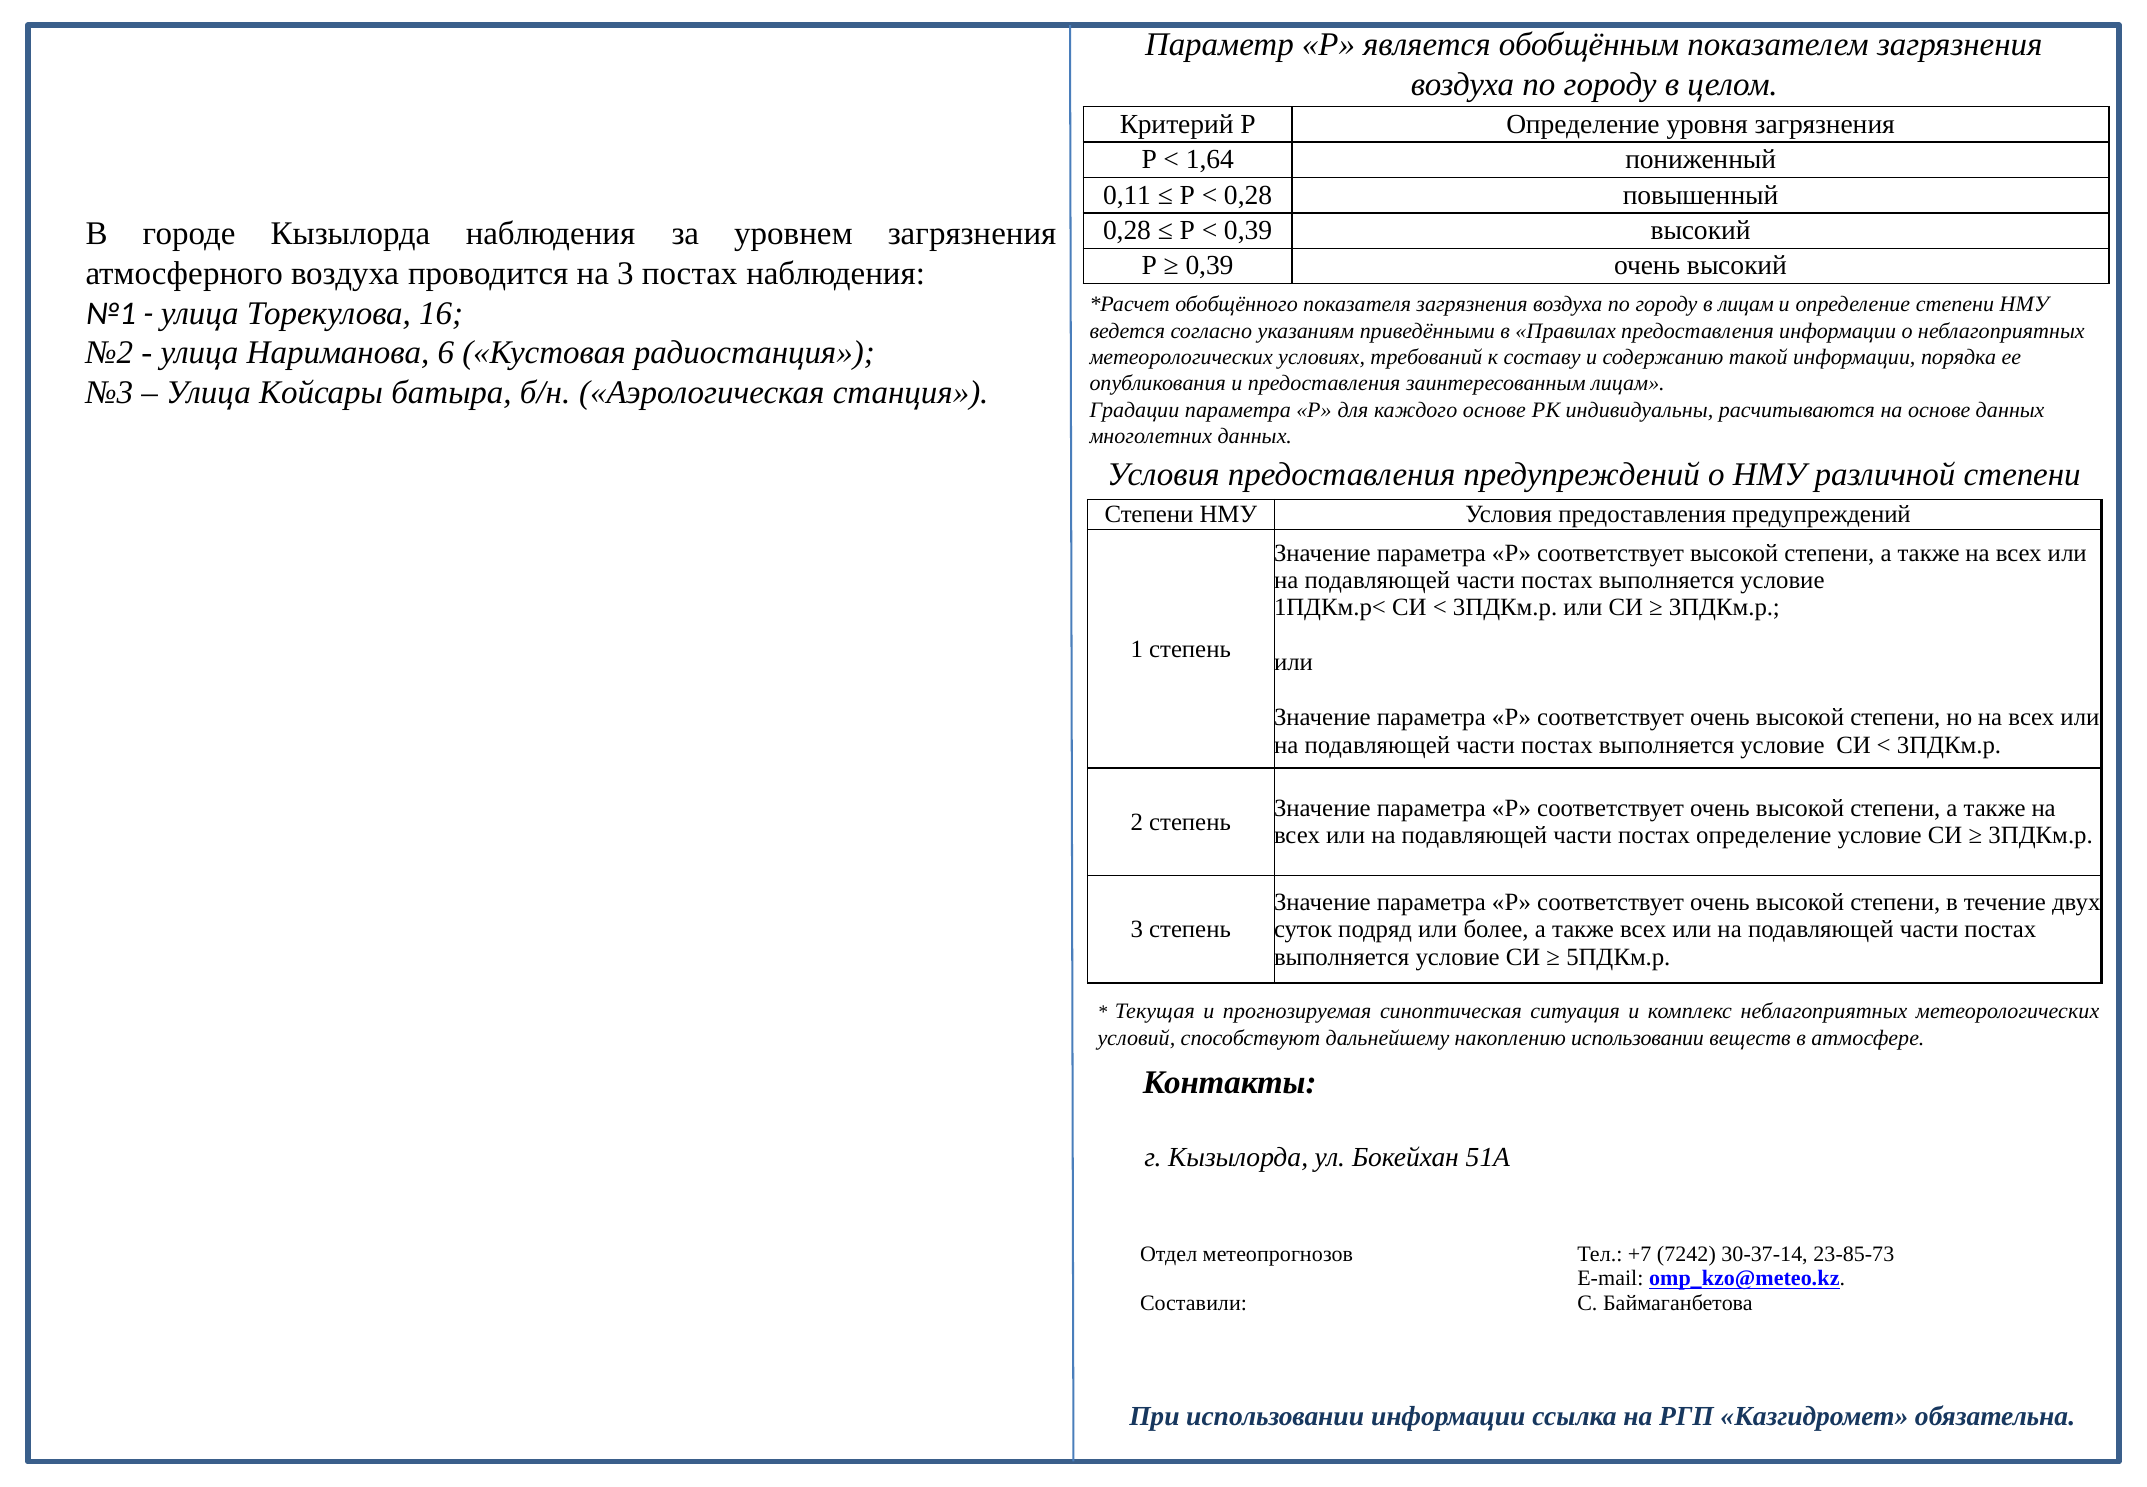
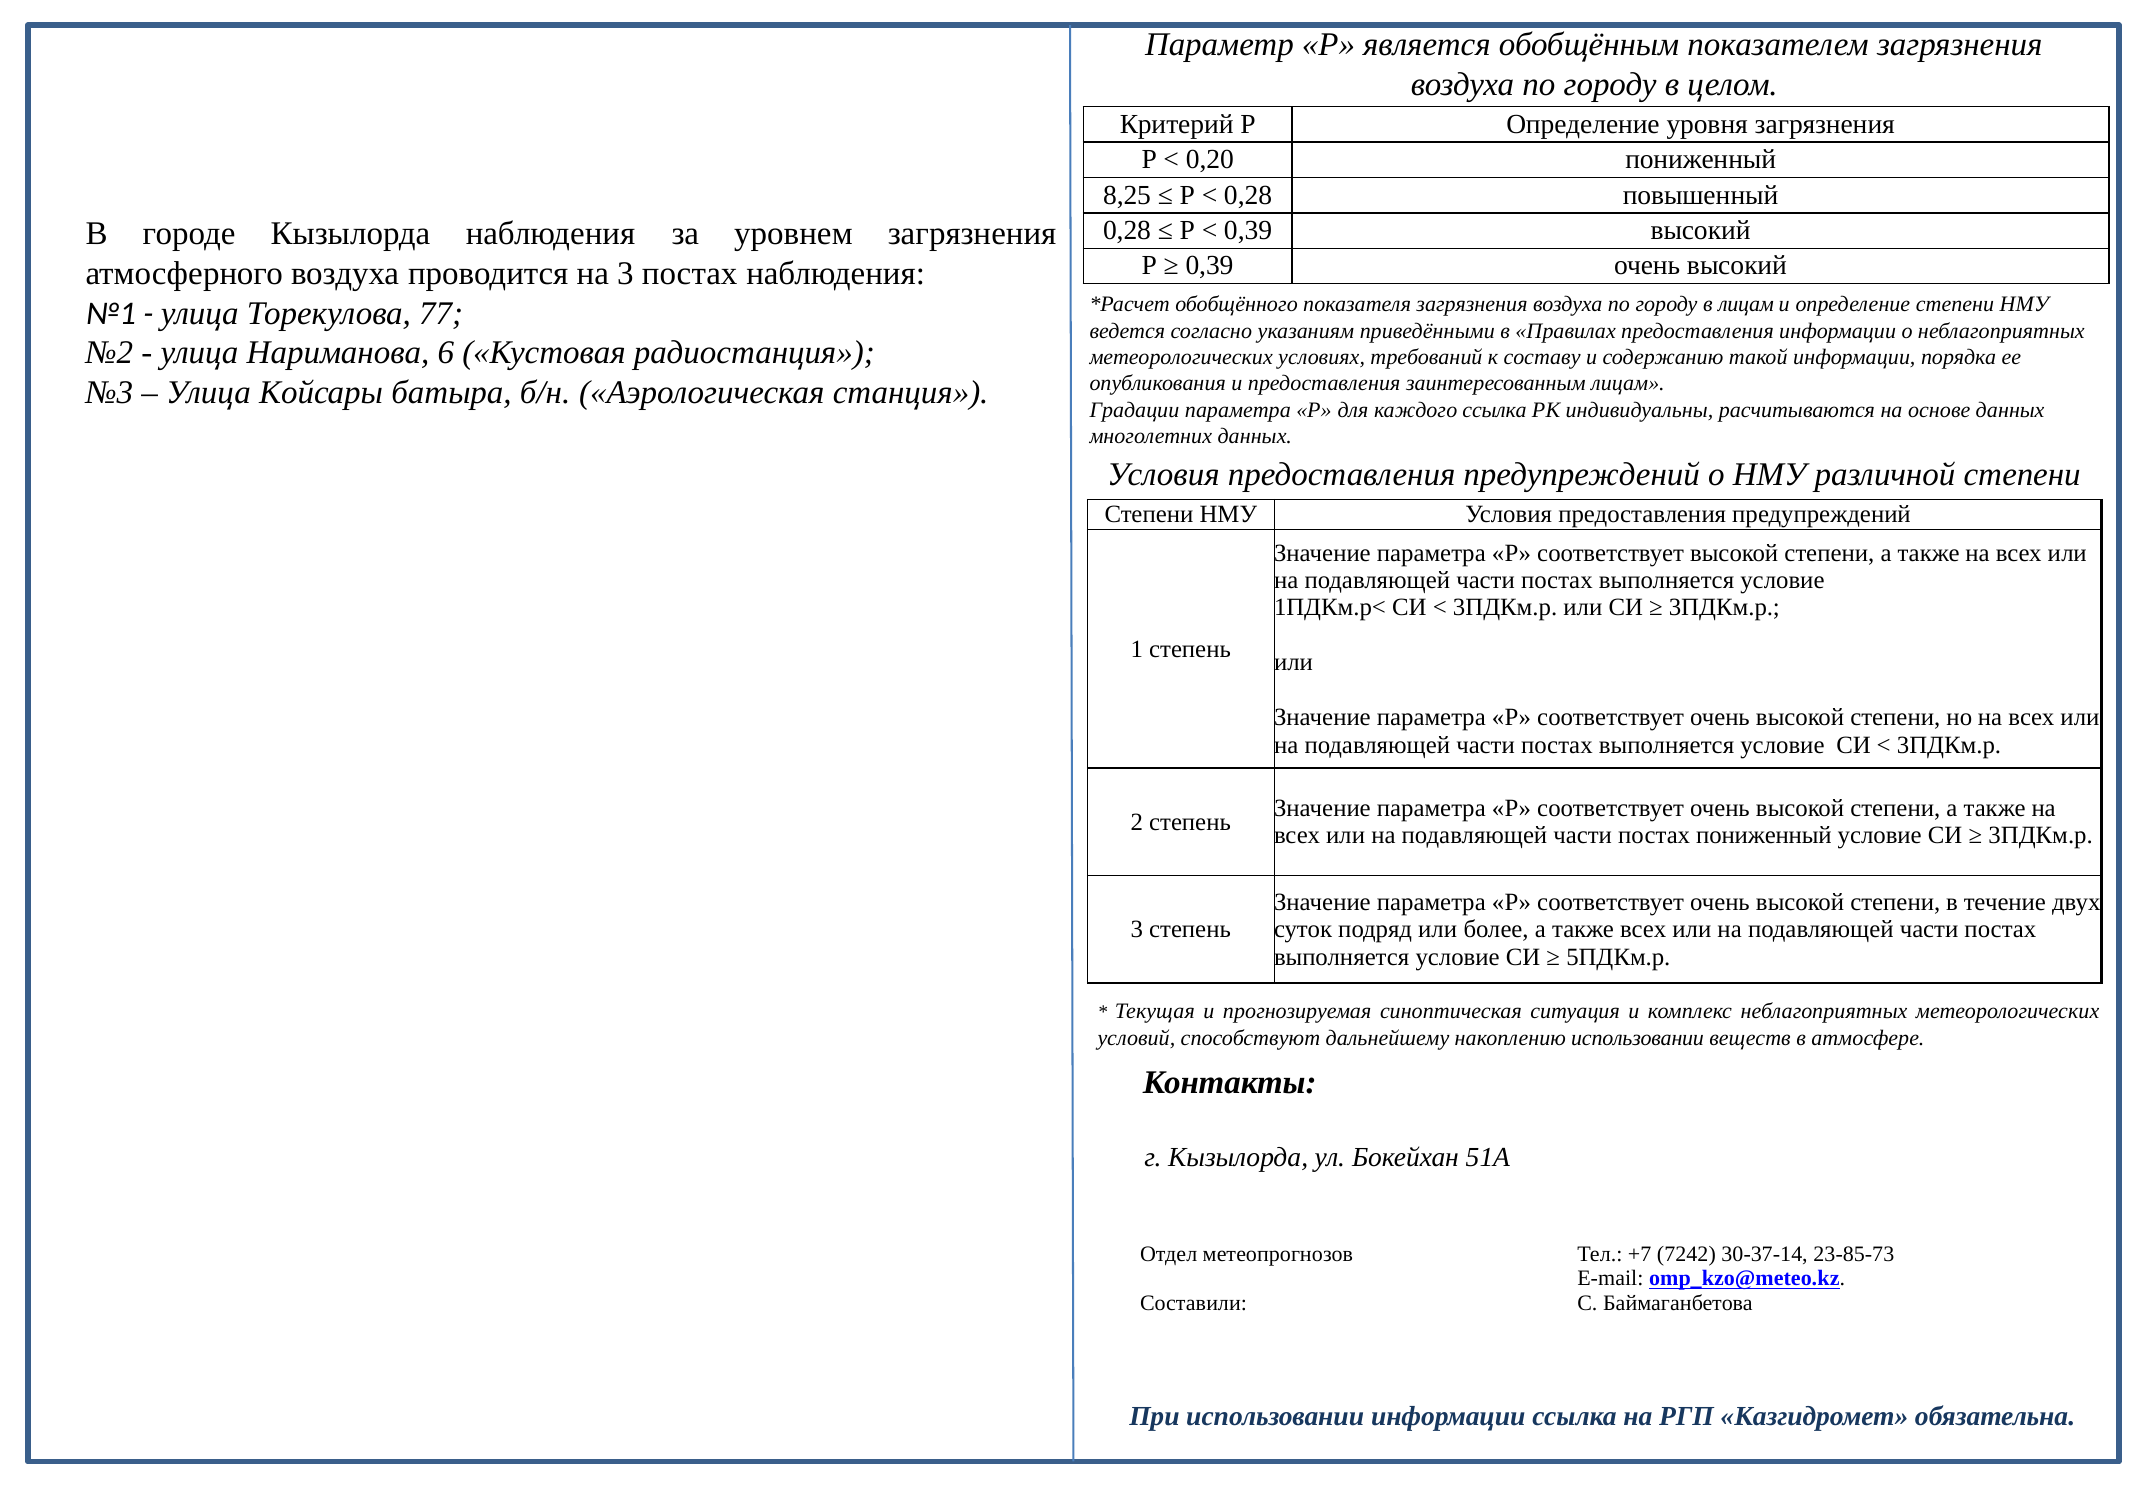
1,64: 1,64 -> 0,20
0,11: 0,11 -> 8,25
16: 16 -> 77
каждого основе: основе -> ссылка
постах определение: определение -> пониженный
